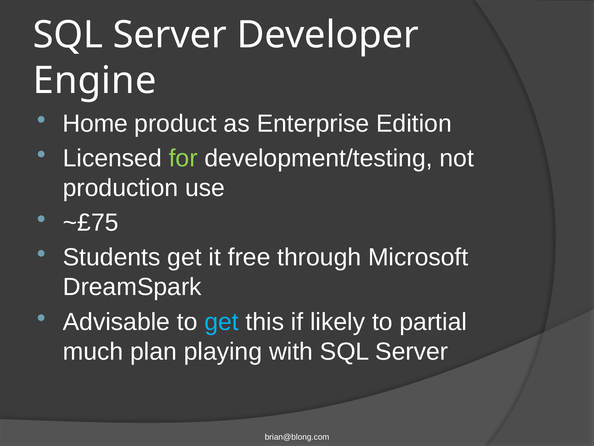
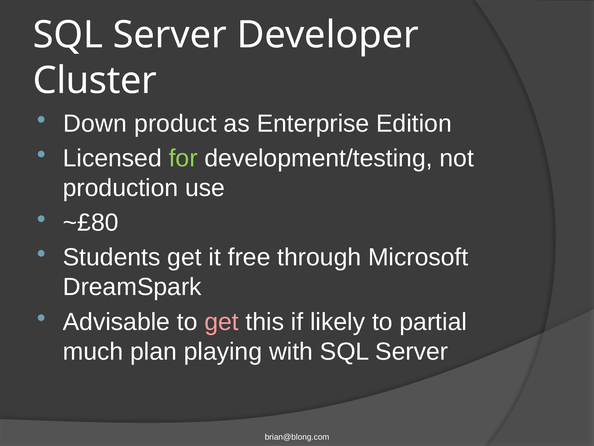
Engine: Engine -> Cluster
Home: Home -> Down
~£75: ~£75 -> ~£80
get at (222, 321) colour: light blue -> pink
